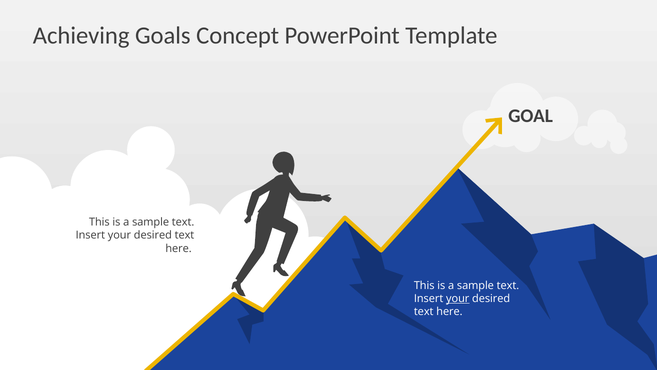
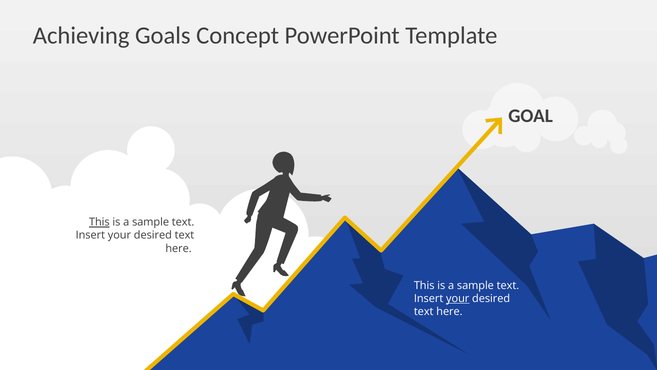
This at (99, 222) underline: none -> present
